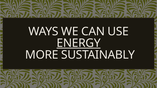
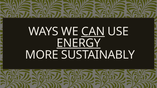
CAN underline: none -> present
